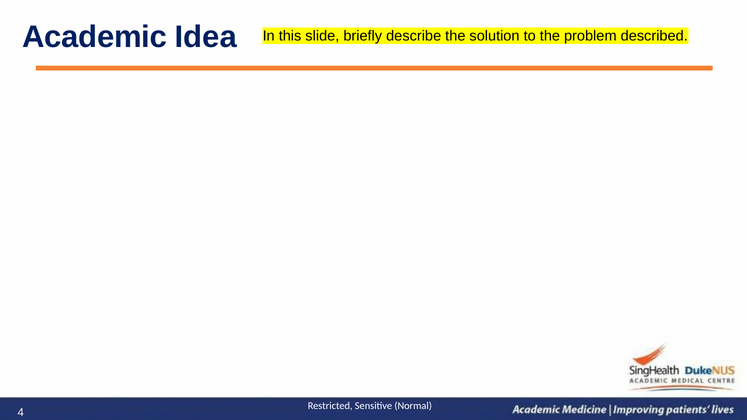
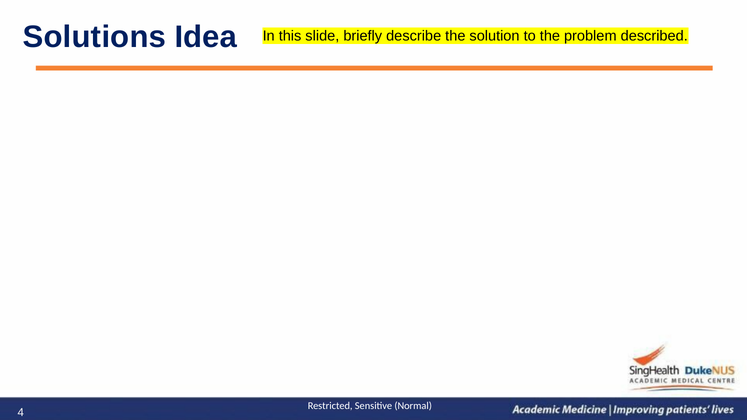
Academic: Academic -> Solutions
